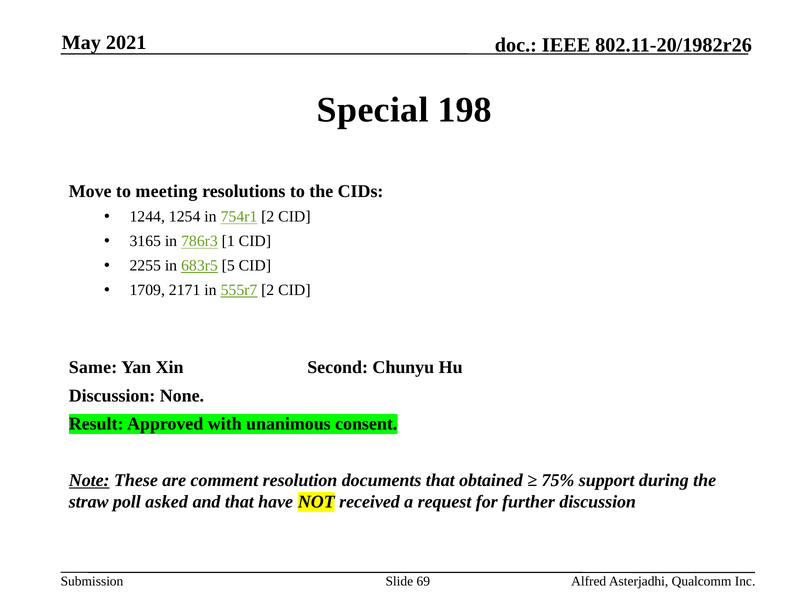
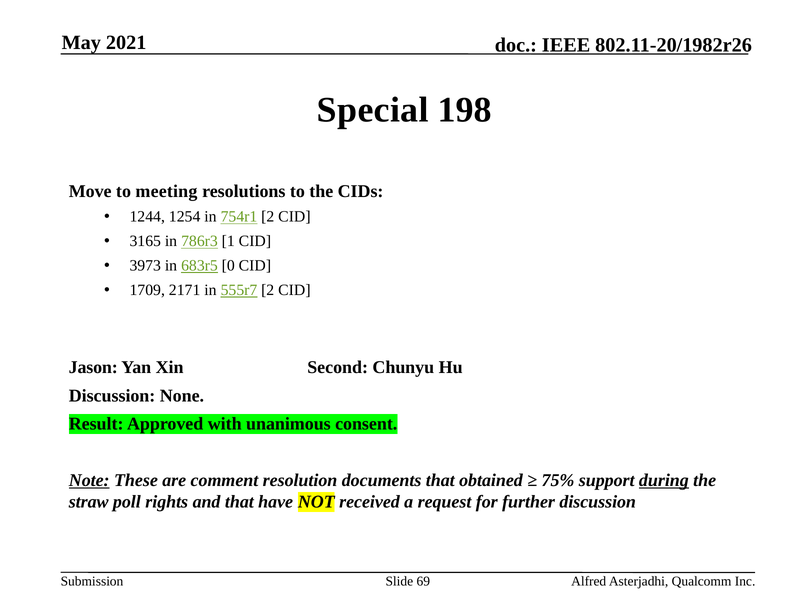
2255: 2255 -> 3973
5: 5 -> 0
Same: Same -> Jason
during underline: none -> present
asked: asked -> rights
